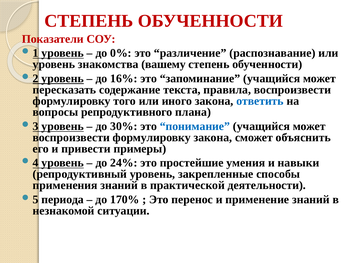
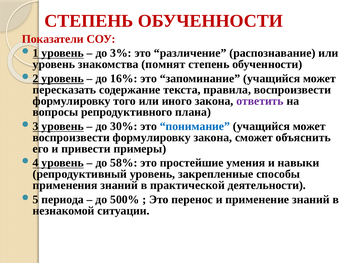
0%: 0% -> 3%
вашему: вашему -> помнят
ответить colour: blue -> purple
24%: 24% -> 58%
170%: 170% -> 500%
